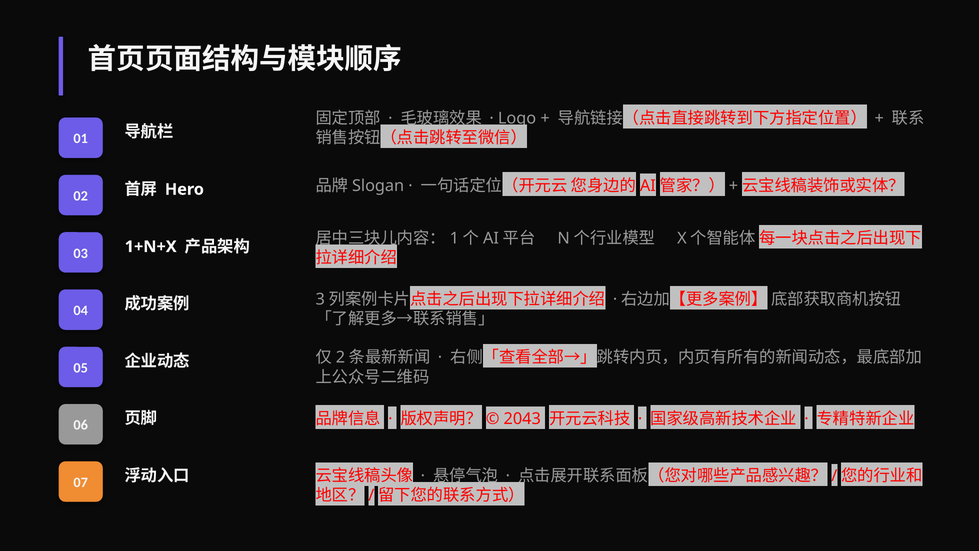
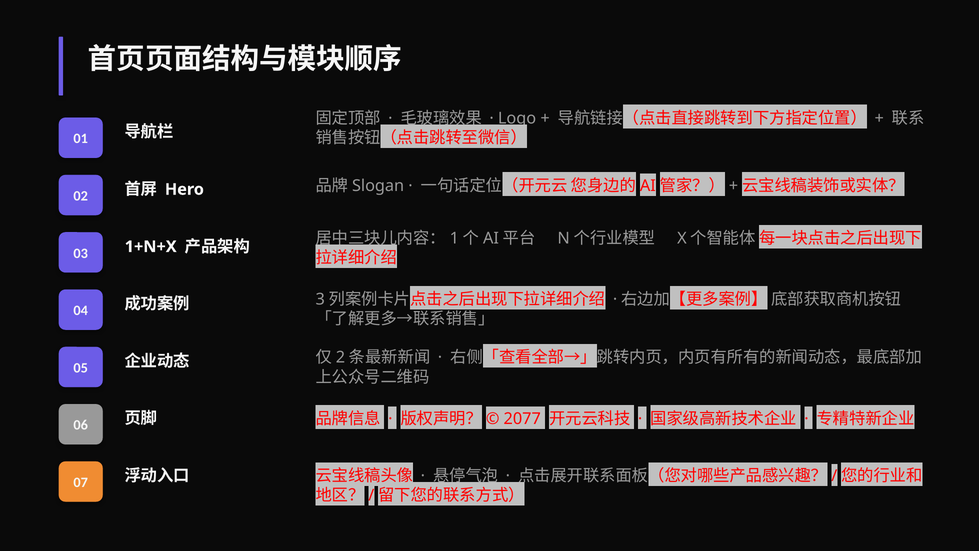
2043: 2043 -> 2077
